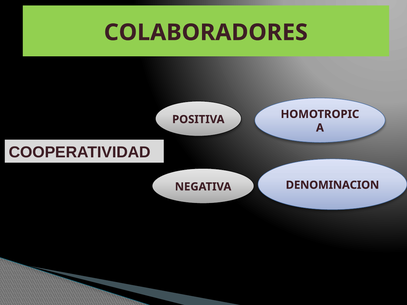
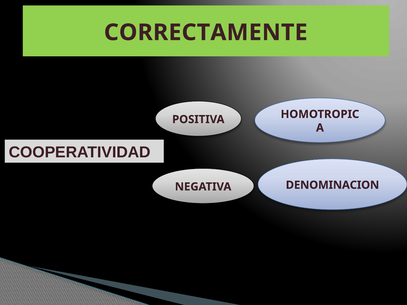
COLABORADORES: COLABORADORES -> CORRECTAMENTE
